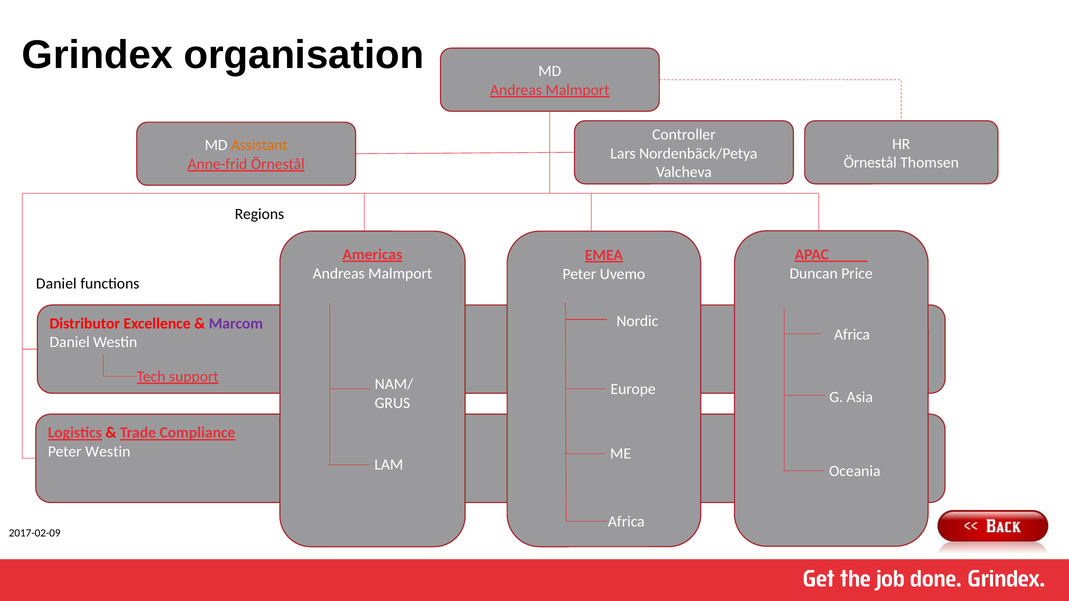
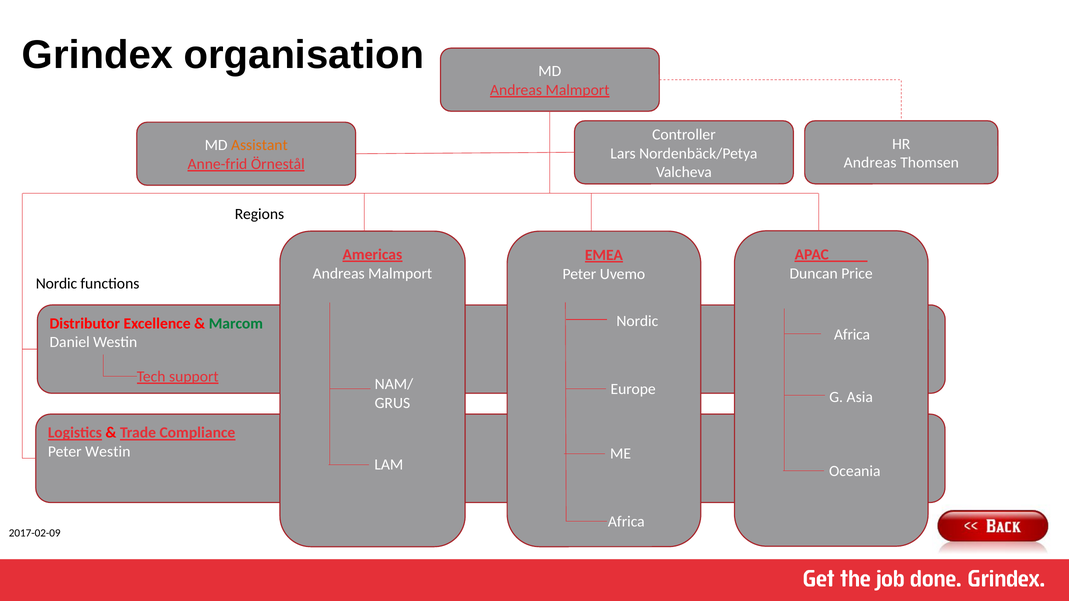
Örnestål at (870, 163): Örnestål -> Andreas
Daniel at (56, 284): Daniel -> Nordic
Marcom colour: purple -> green
